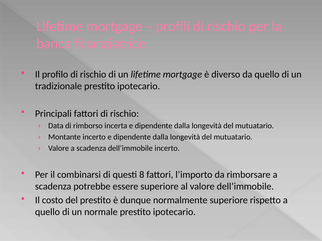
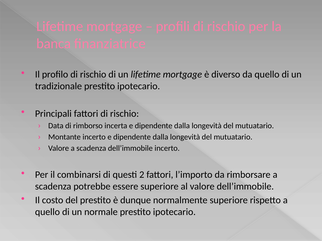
8: 8 -> 2
